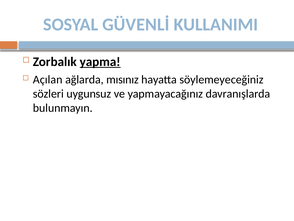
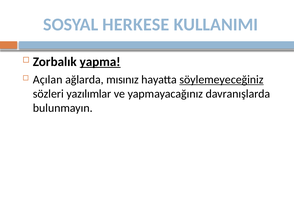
GÜVENLİ: GÜVENLİ -> HERKESE
söylemeyeceğiniz underline: none -> present
uygunsuz: uygunsuz -> yazılımlar
